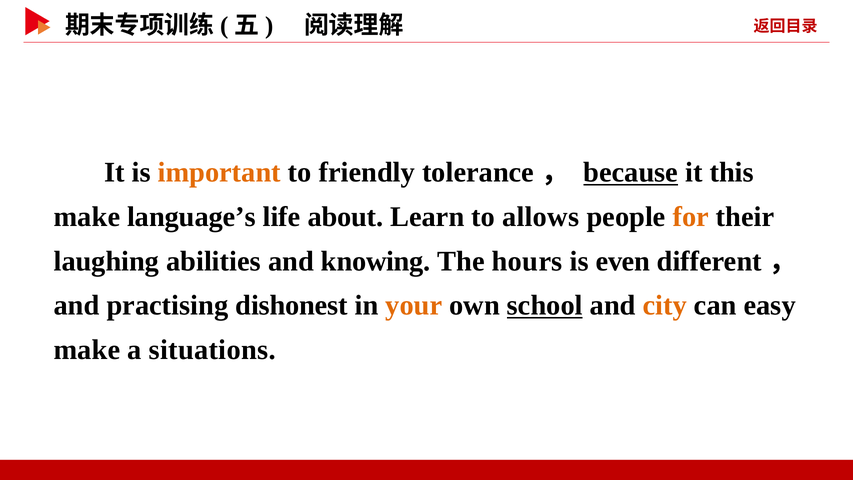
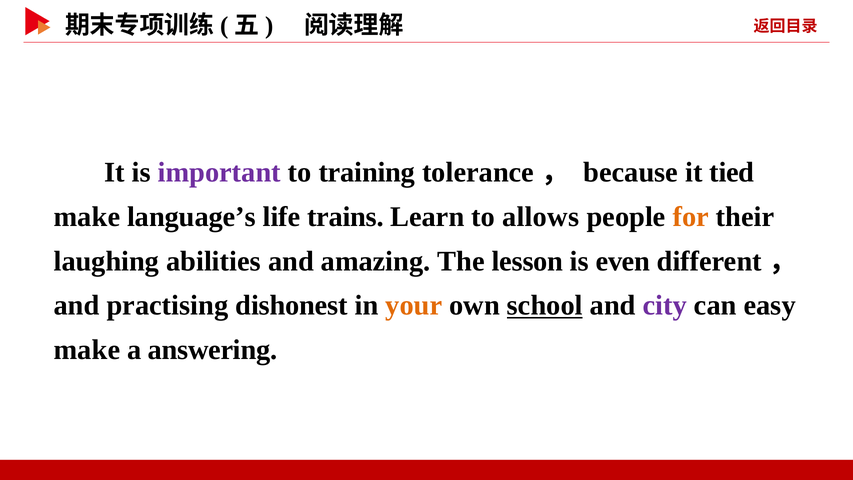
important colour: orange -> purple
friendly: friendly -> training
because underline: present -> none
this: this -> tied
about: about -> trains
knowing: knowing -> amazing
hours: hours -> lesson
city colour: orange -> purple
situations: situations -> answering
